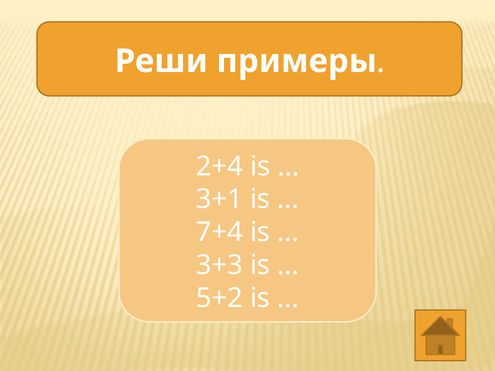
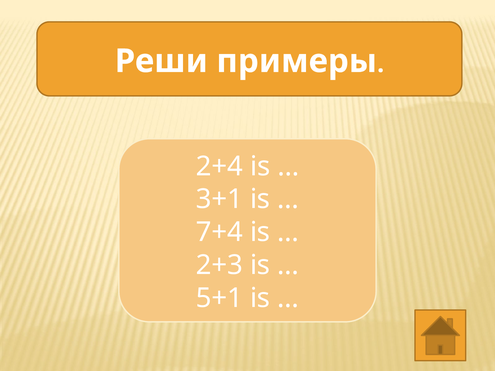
3+3: 3+3 -> 2+3
5+2: 5+2 -> 5+1
